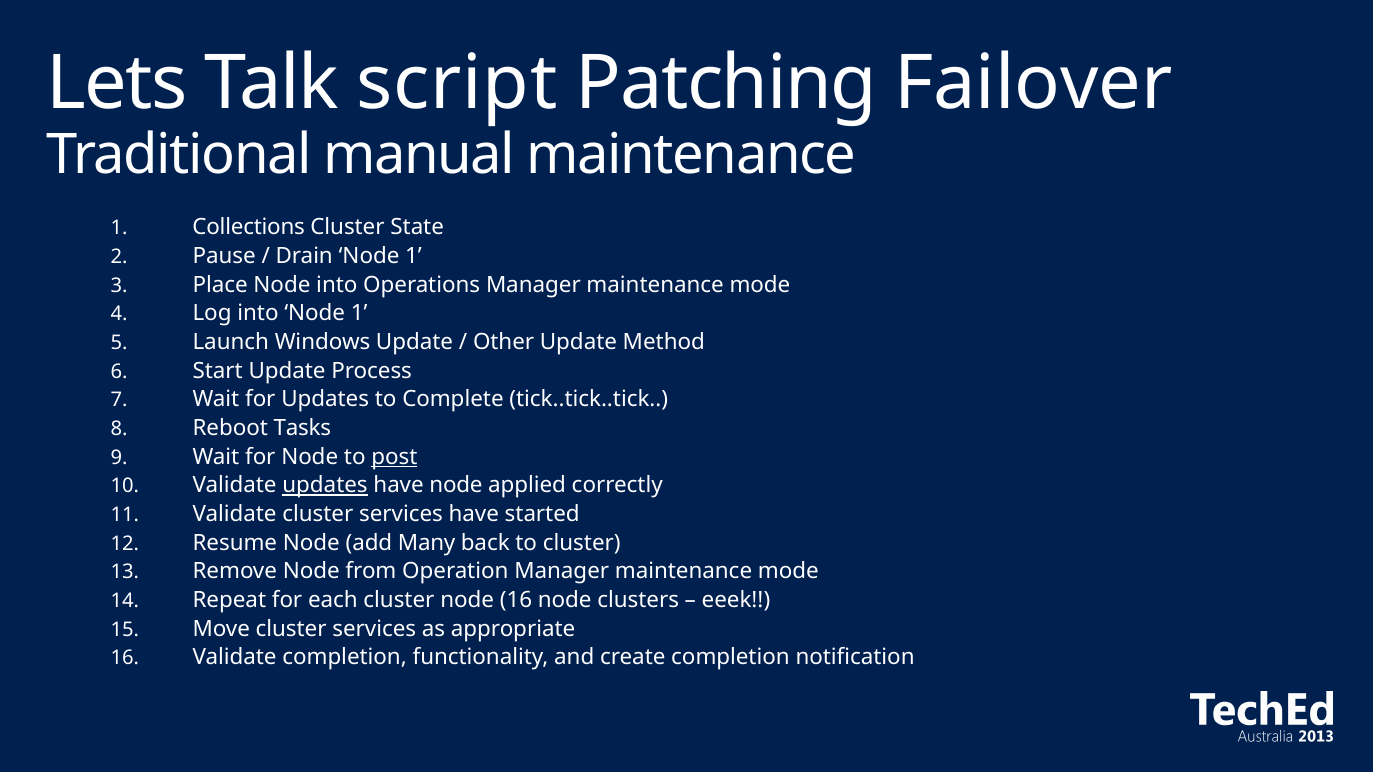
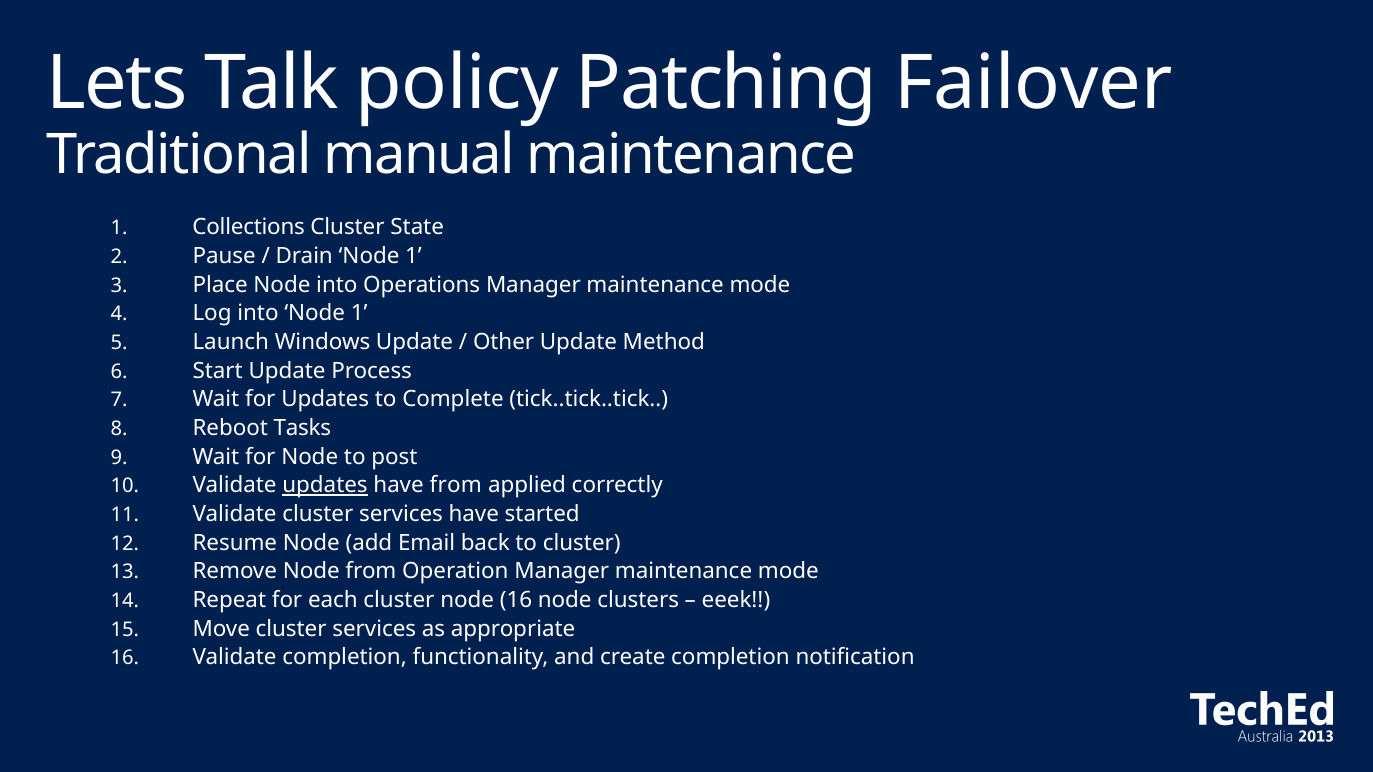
script: script -> policy
post underline: present -> none
have node: node -> from
Many: Many -> Email
